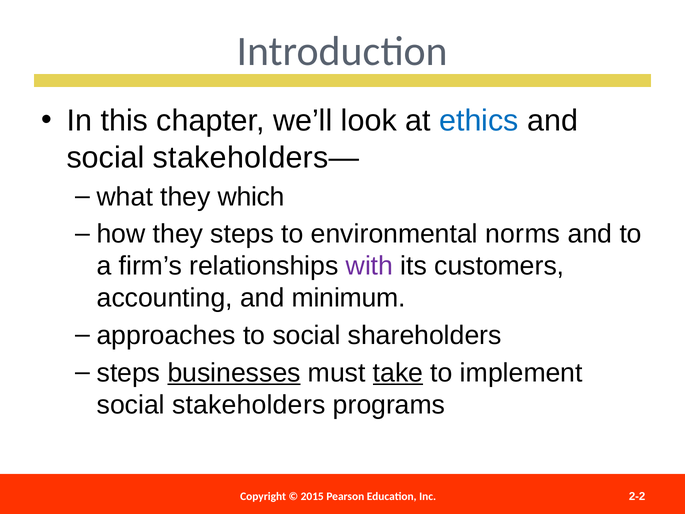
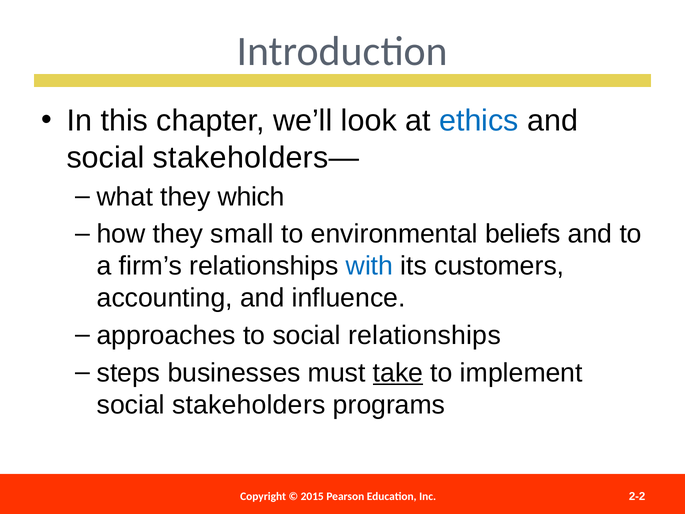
they steps: steps -> small
norms: norms -> beliefs
with colour: purple -> blue
minimum: minimum -> influence
social shareholders: shareholders -> relationships
businesses underline: present -> none
